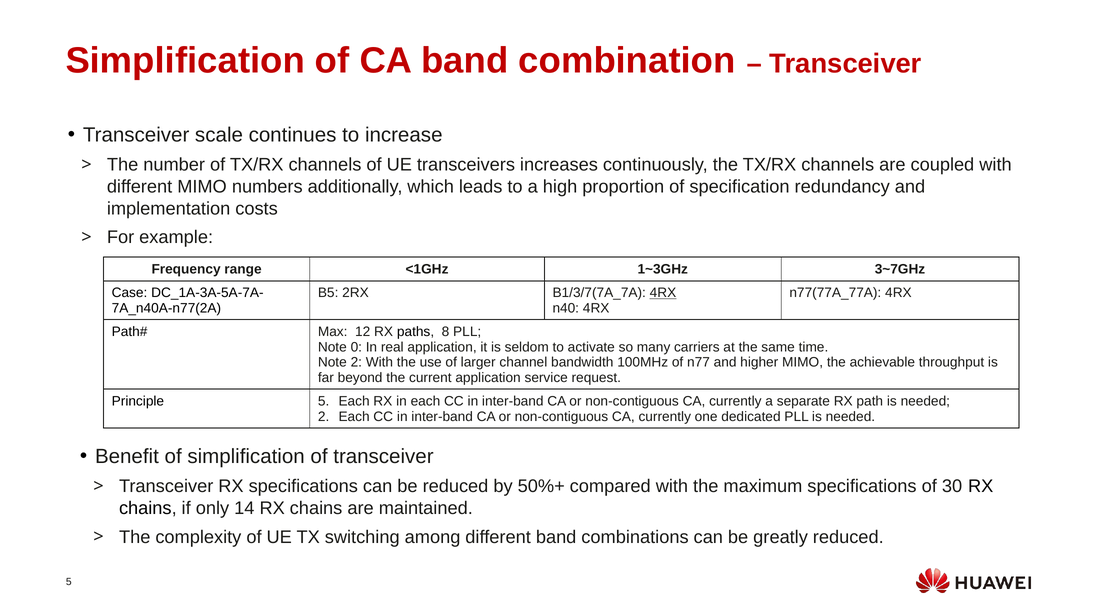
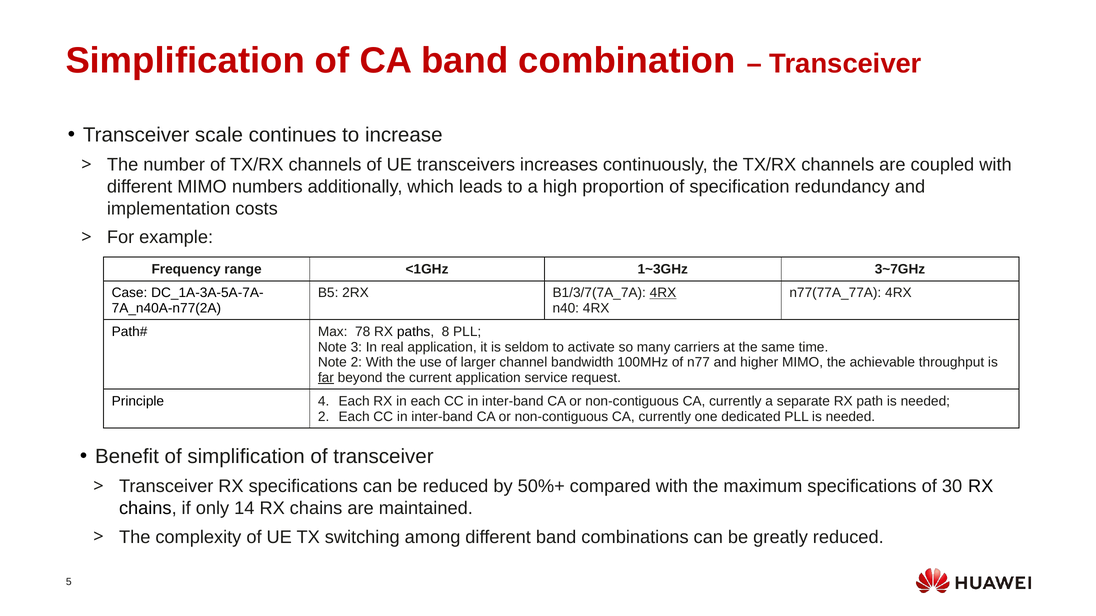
12: 12 -> 78
0: 0 -> 3
far underline: none -> present
Principle 5: 5 -> 4
